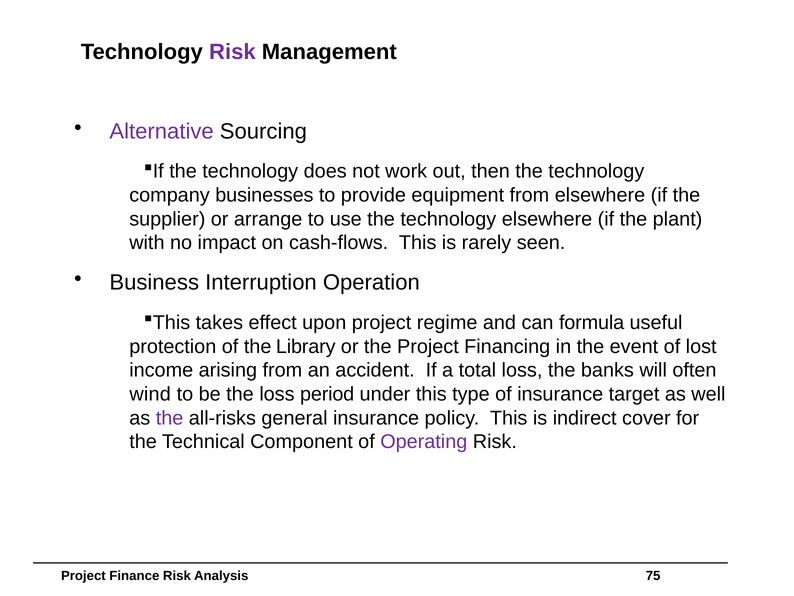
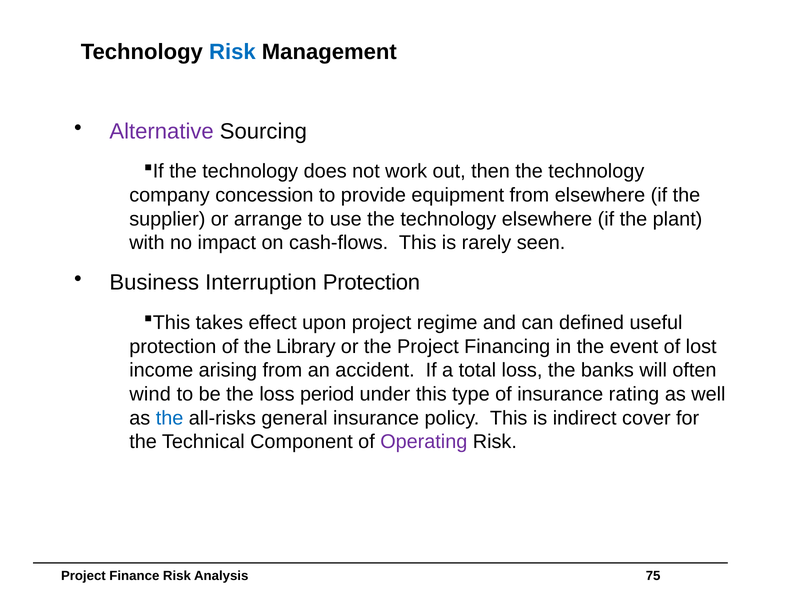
Risk at (232, 52) colour: purple -> blue
businesses: businesses -> concession
Interruption Operation: Operation -> Protection
formula: formula -> defined
target: target -> rating
the at (170, 418) colour: purple -> blue
